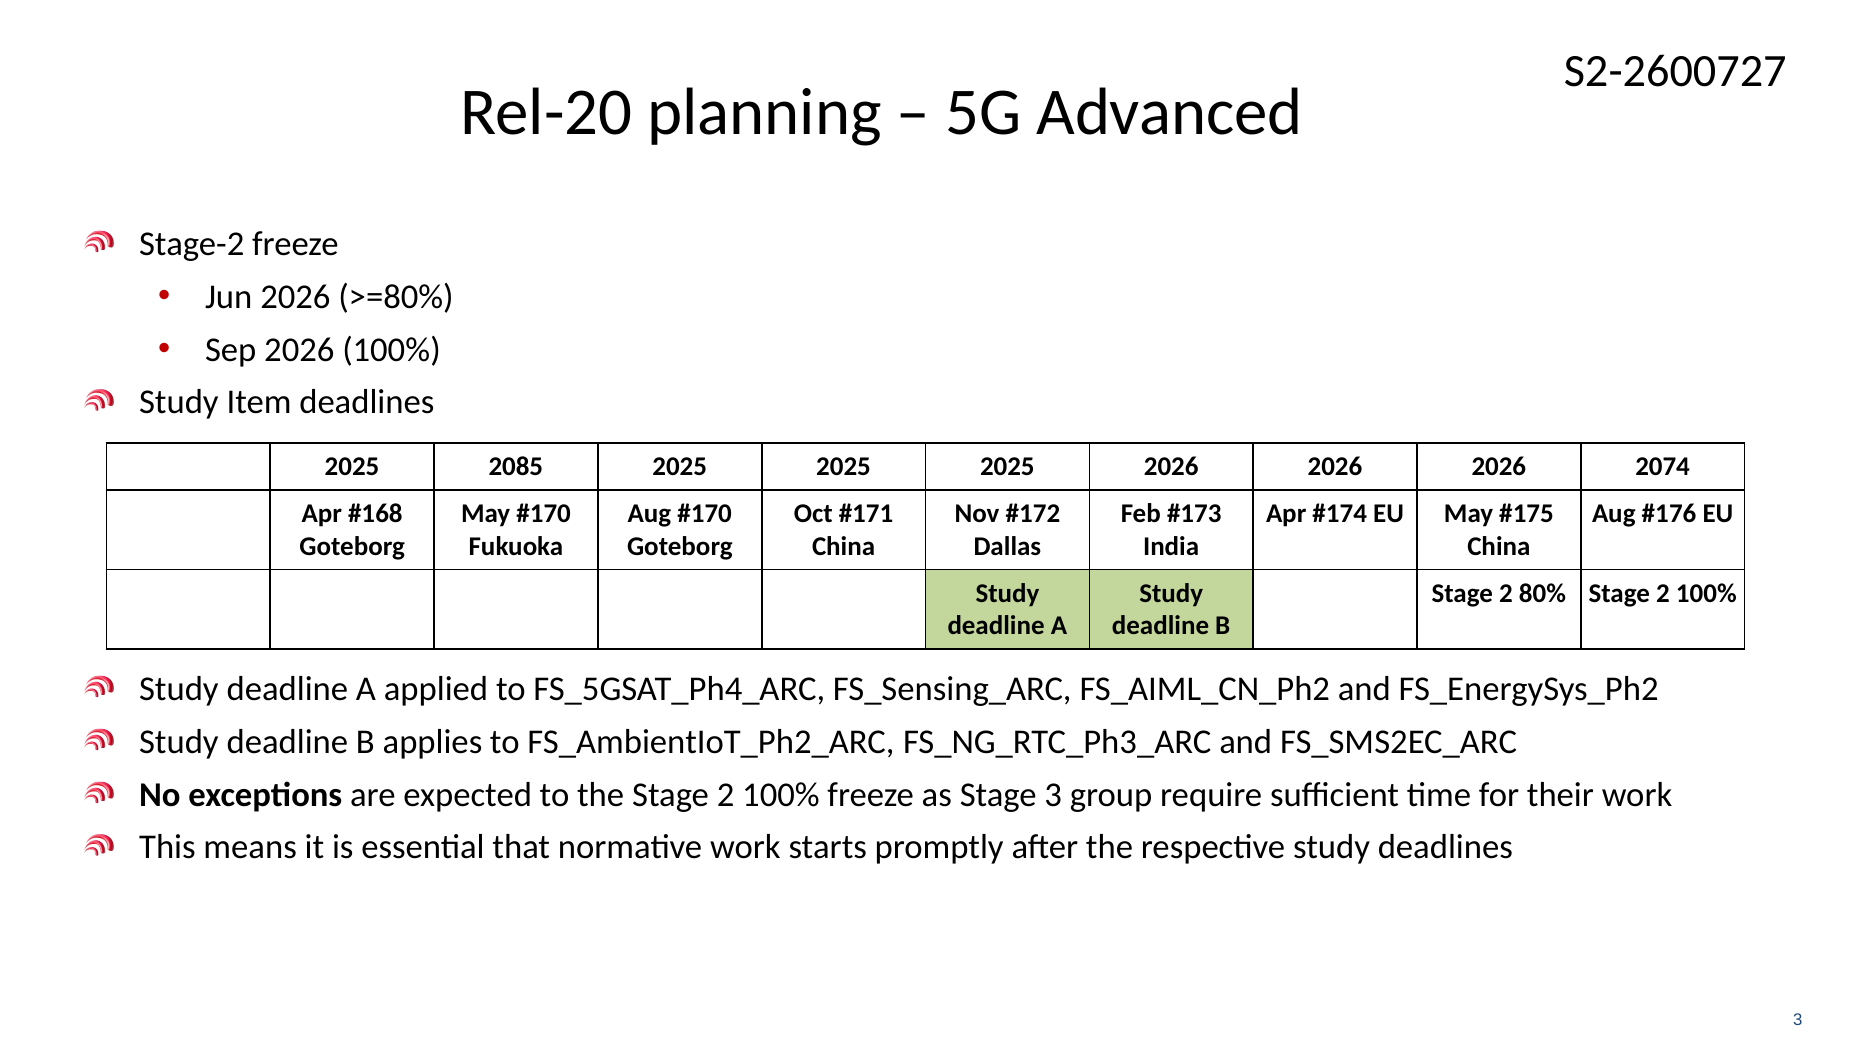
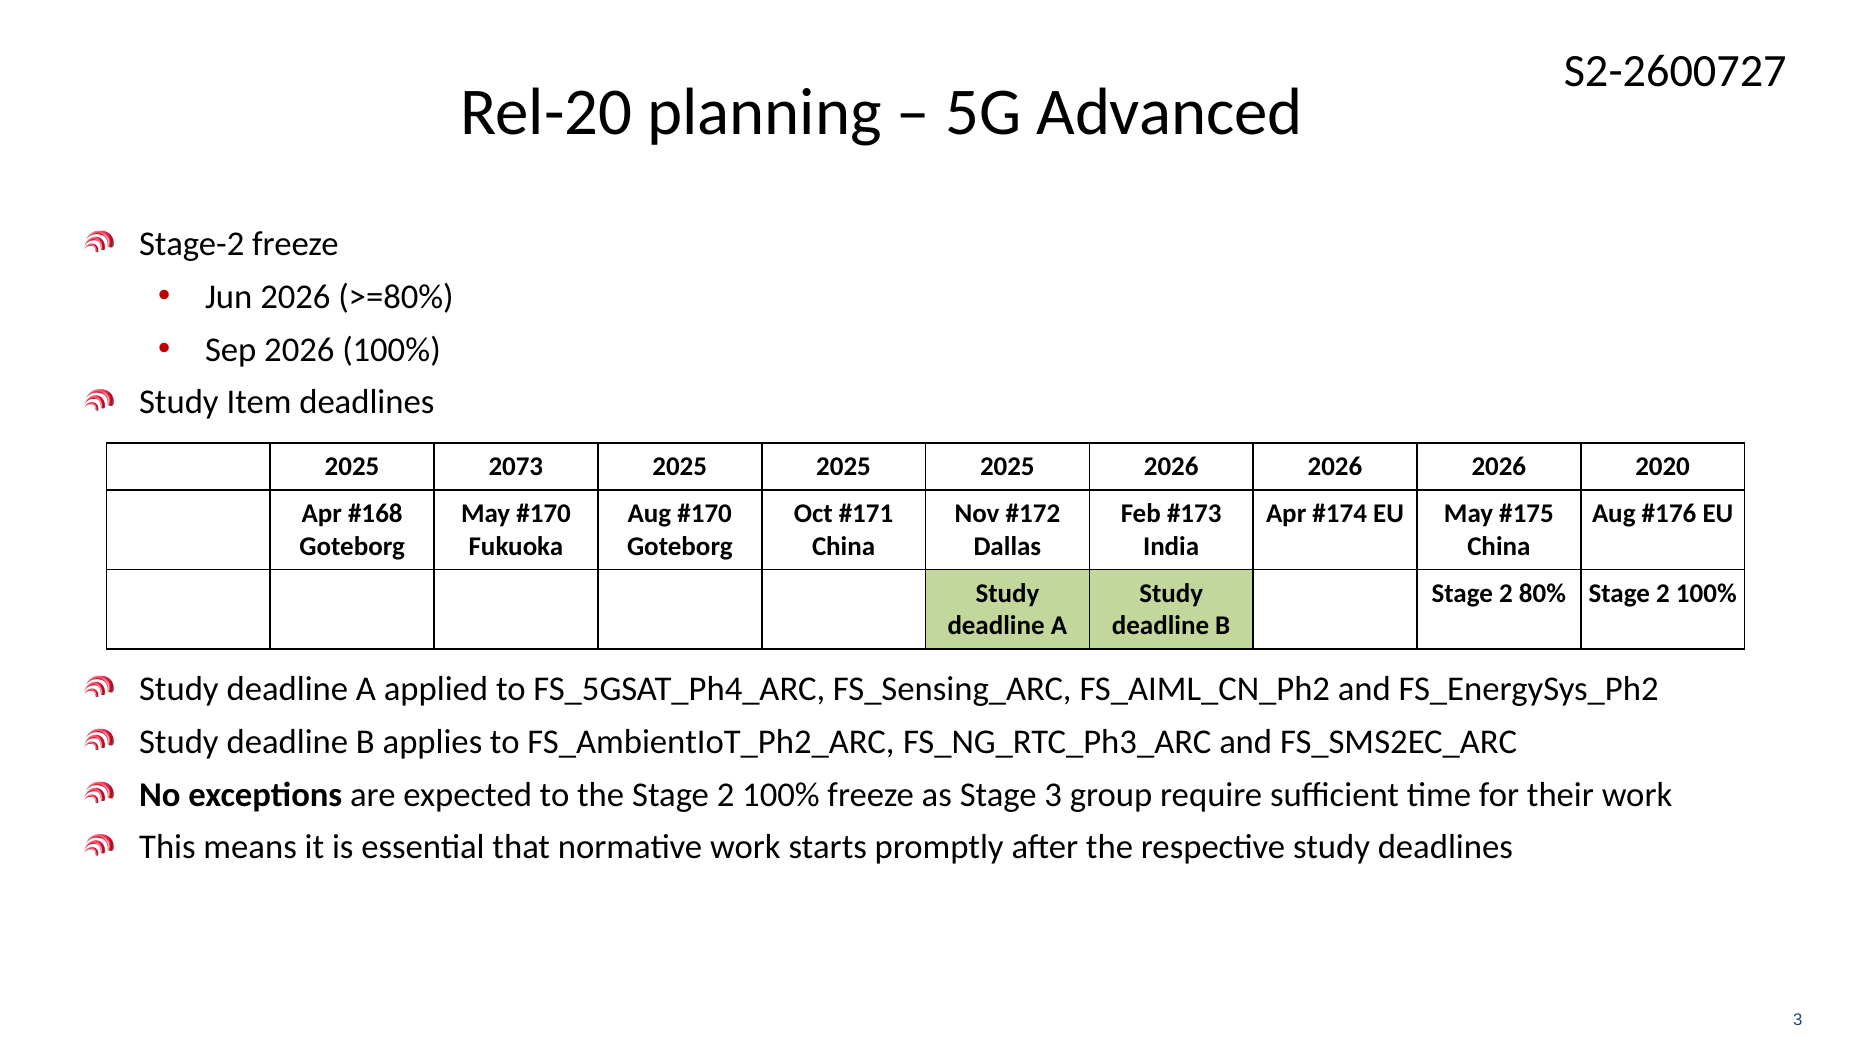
2085: 2085 -> 2073
2074: 2074 -> 2020
